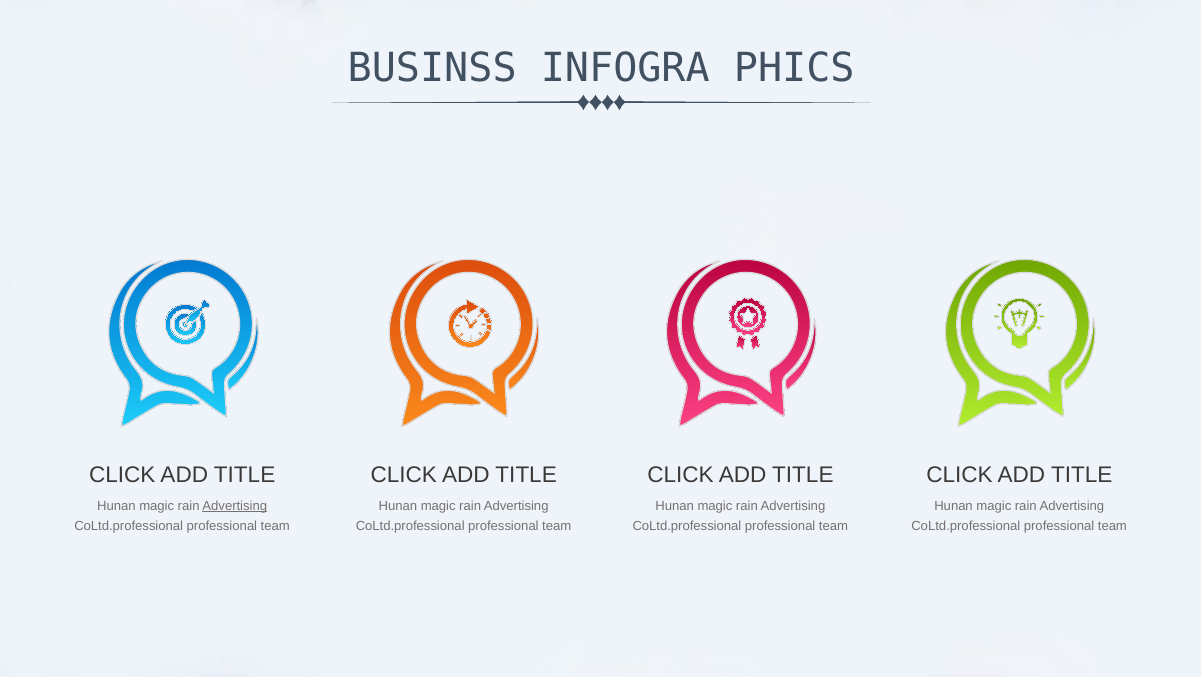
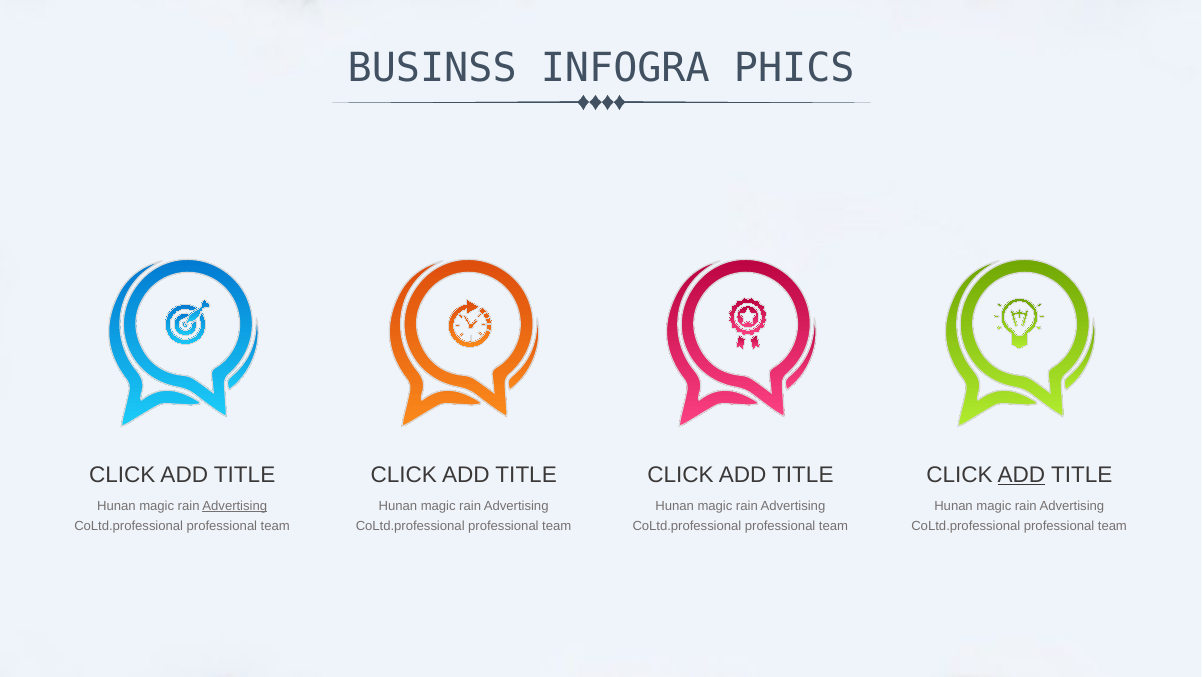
ADD at (1021, 475) underline: none -> present
